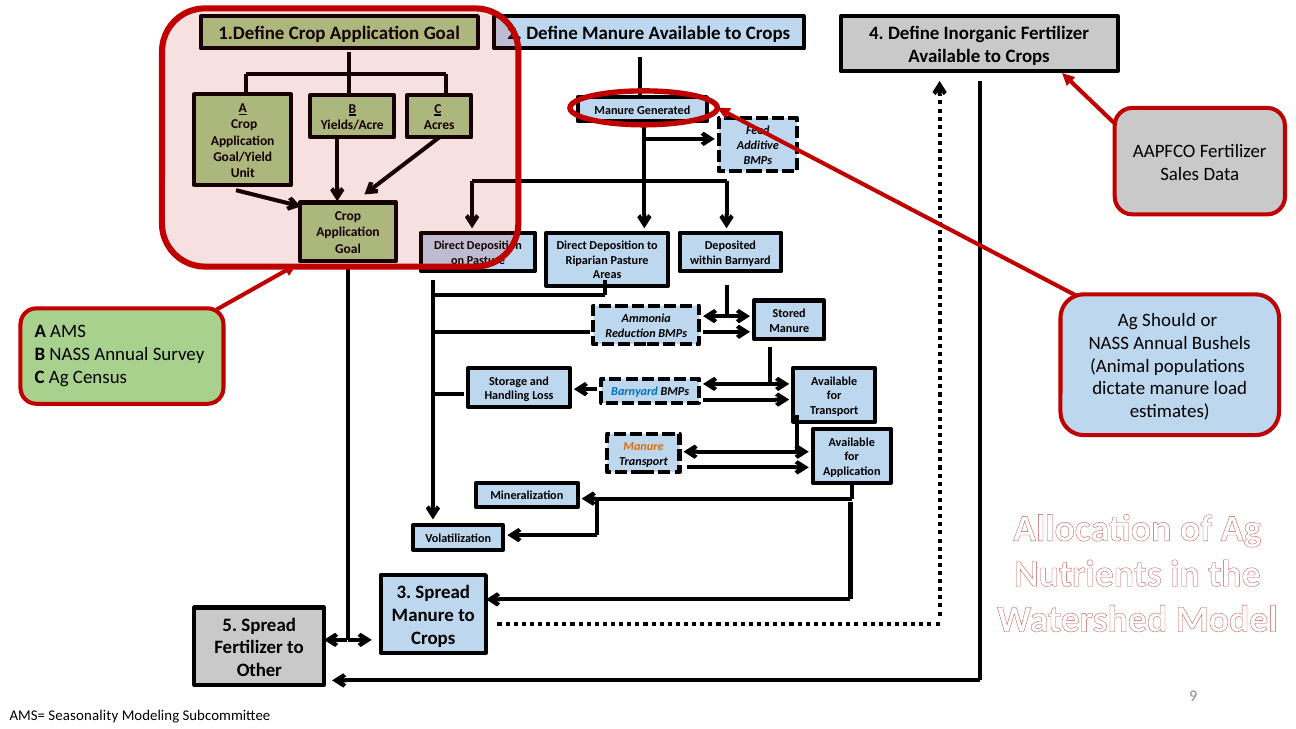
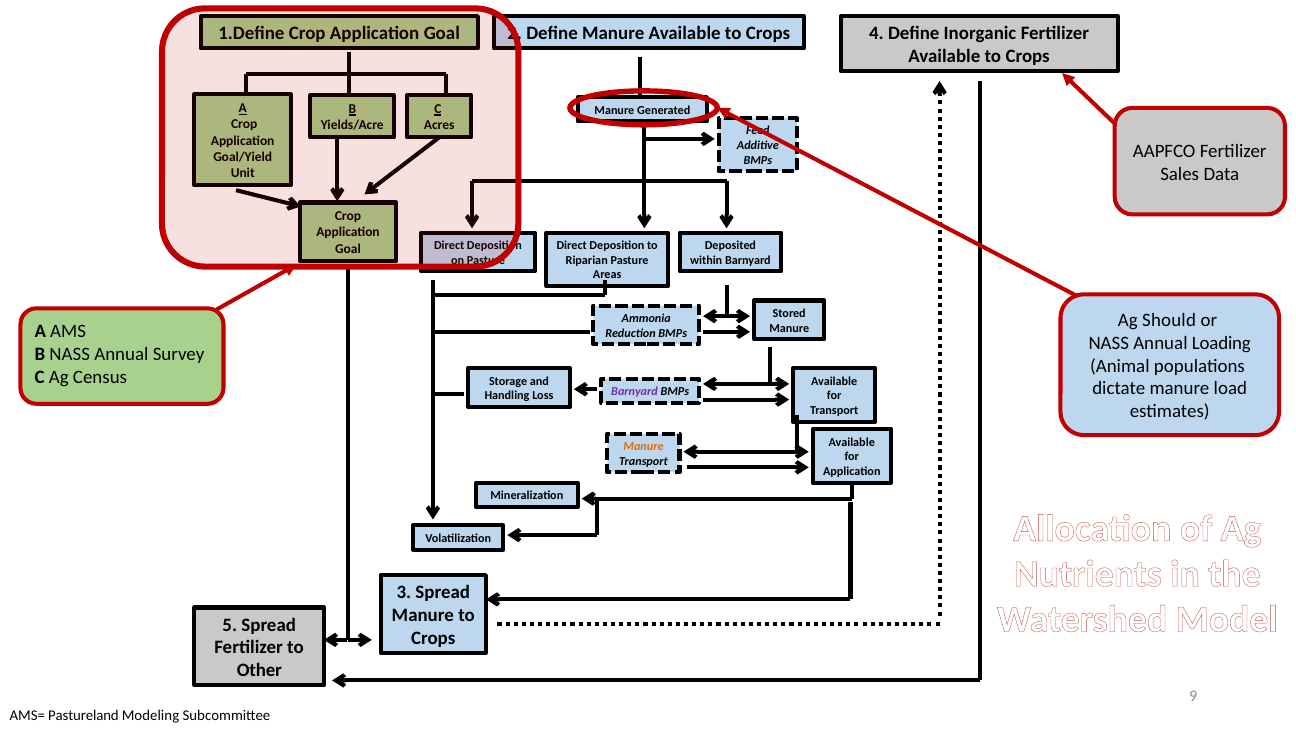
Bushels: Bushels -> Loading
Barnyard at (634, 392) colour: blue -> purple
Seasonality: Seasonality -> Pastureland
